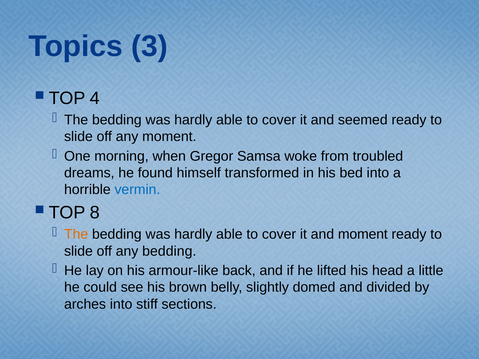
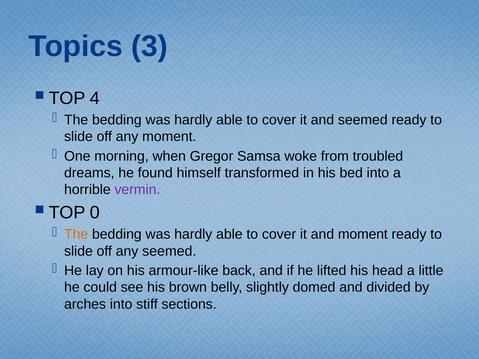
vermin colour: blue -> purple
8: 8 -> 0
any bedding: bedding -> seemed
